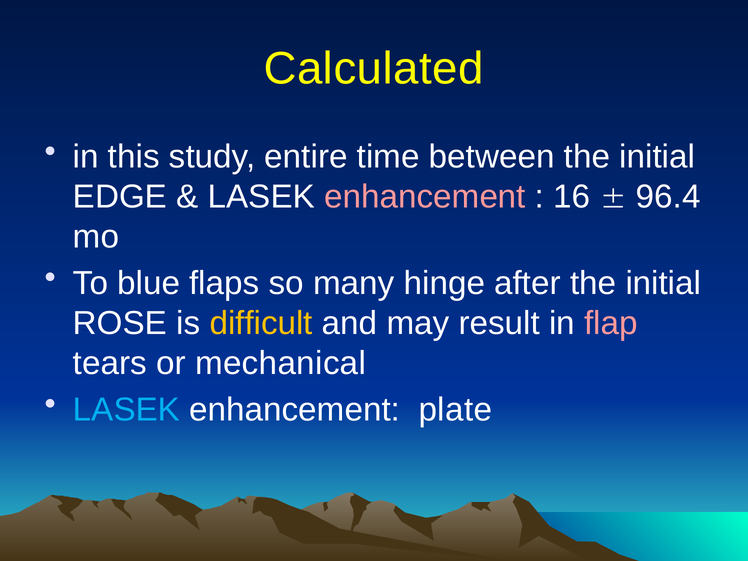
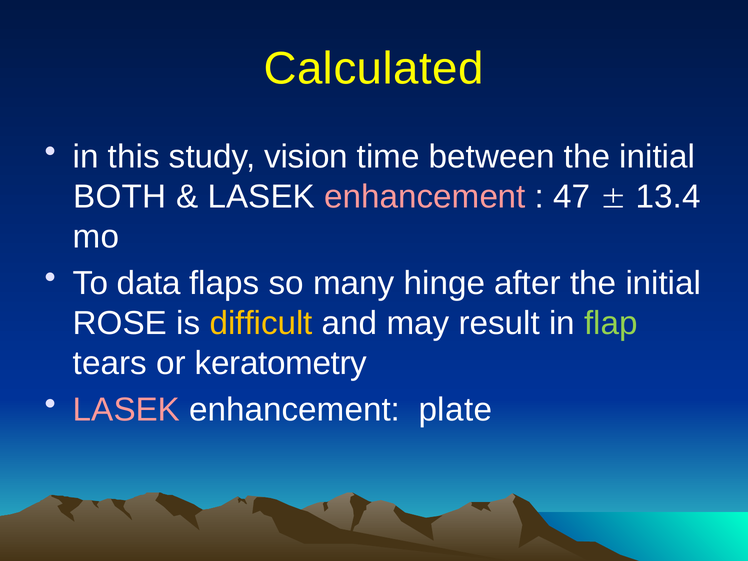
entire: entire -> vision
EDGE: EDGE -> BOTH
16: 16 -> 47
96.4: 96.4 -> 13.4
blue: blue -> data
flap colour: pink -> light green
mechanical: mechanical -> keratometry
LASEK at (126, 410) colour: light blue -> pink
